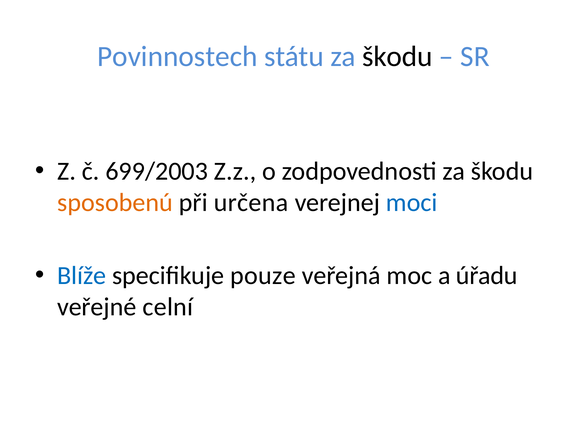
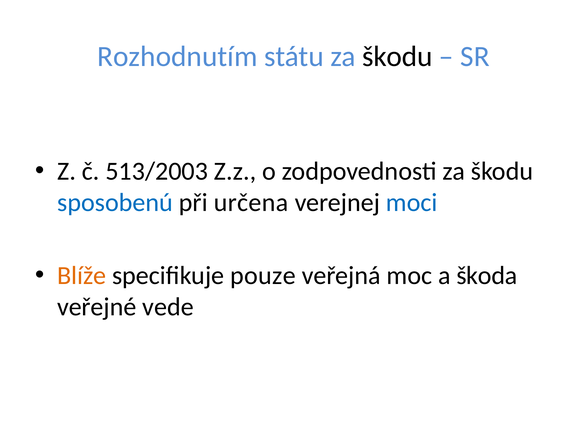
Povinnostech: Povinnostech -> Rozhodnutím
699/2003: 699/2003 -> 513/2003
sposobenú colour: orange -> blue
Blíže colour: blue -> orange
úřadu: úřadu -> škoda
celní: celní -> vede
